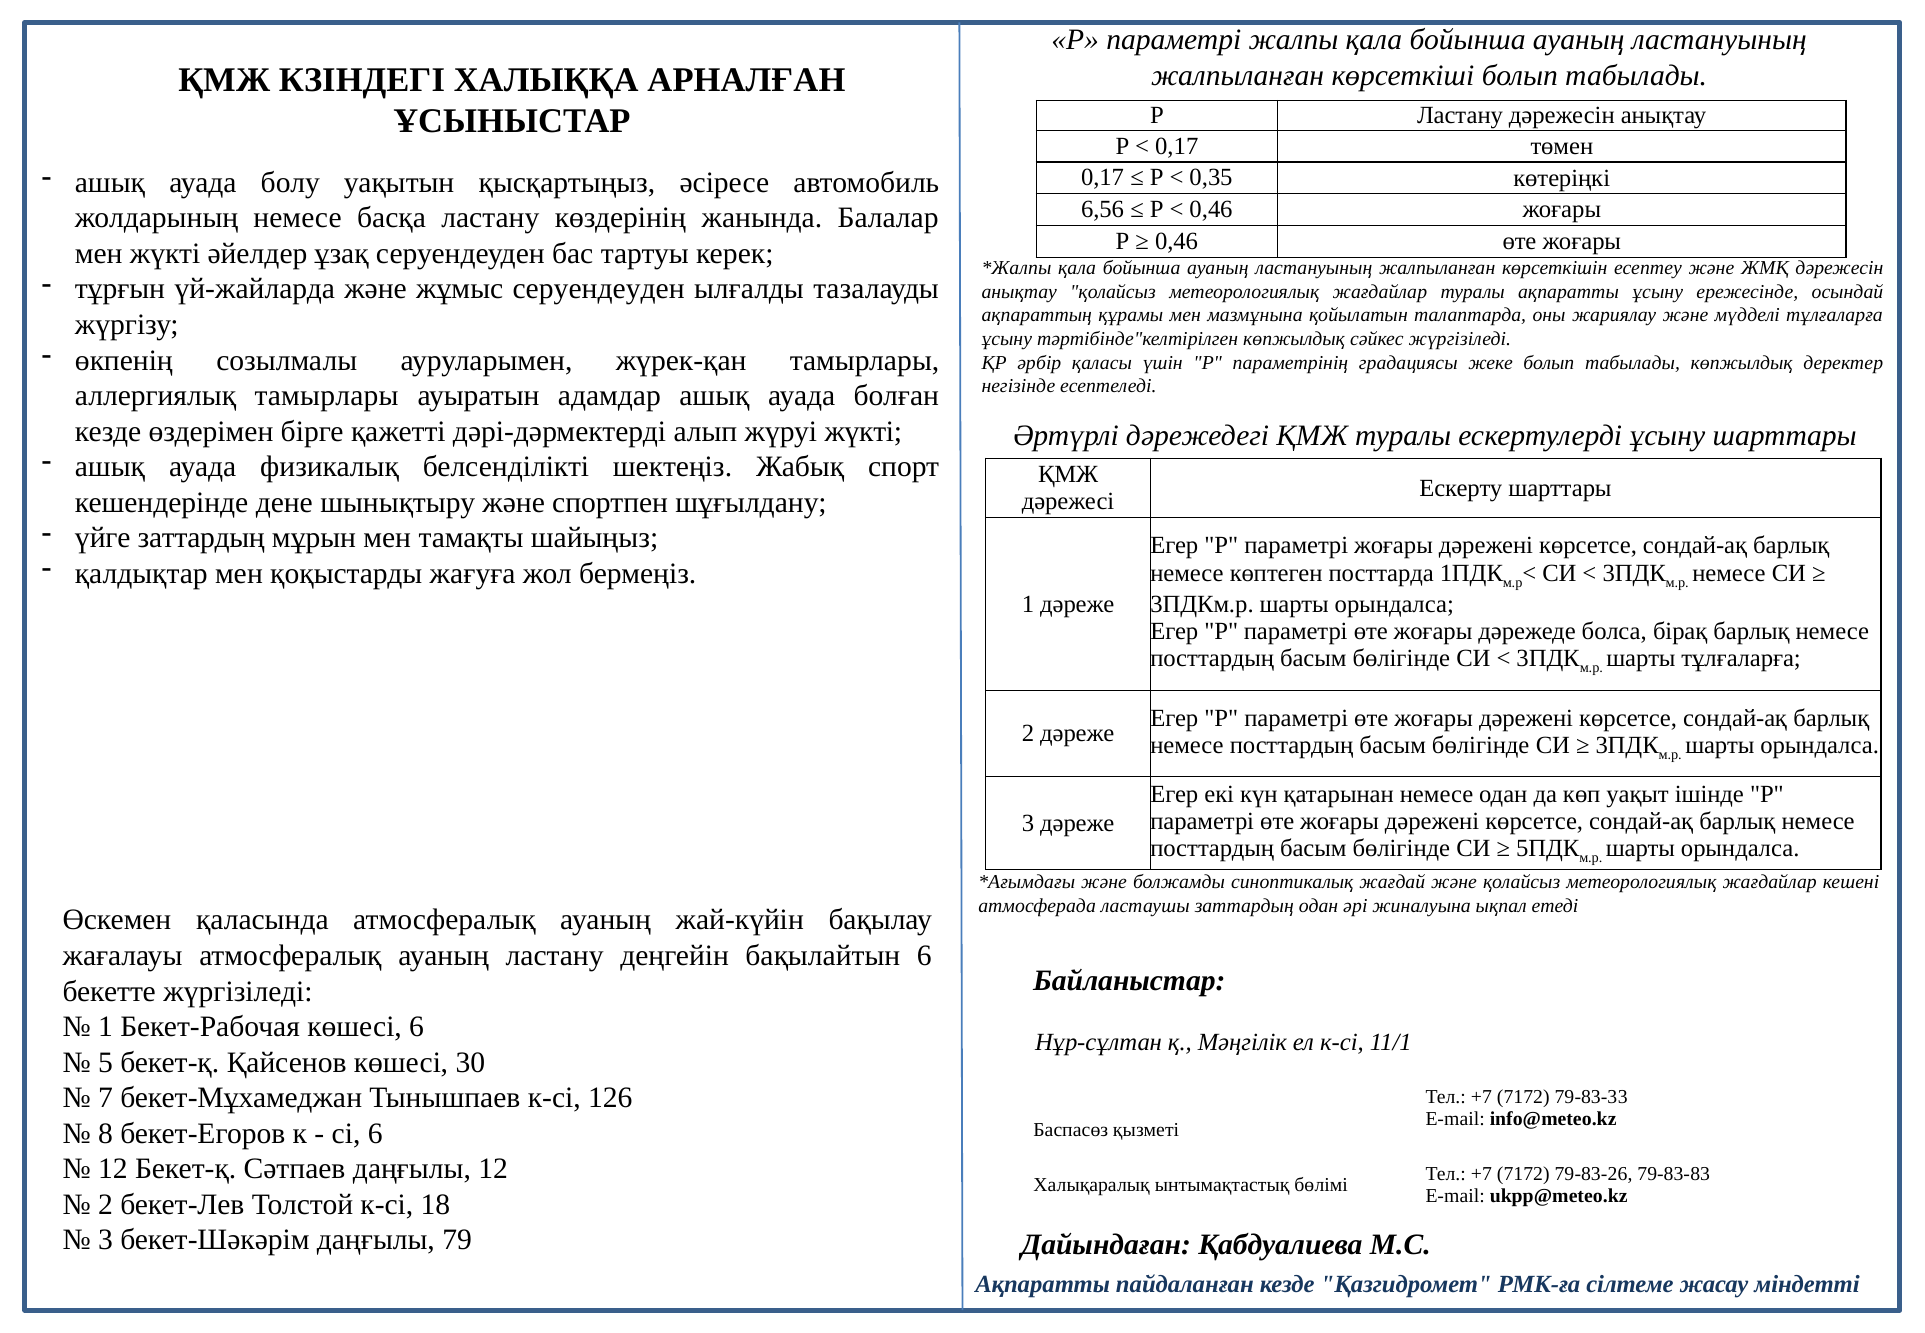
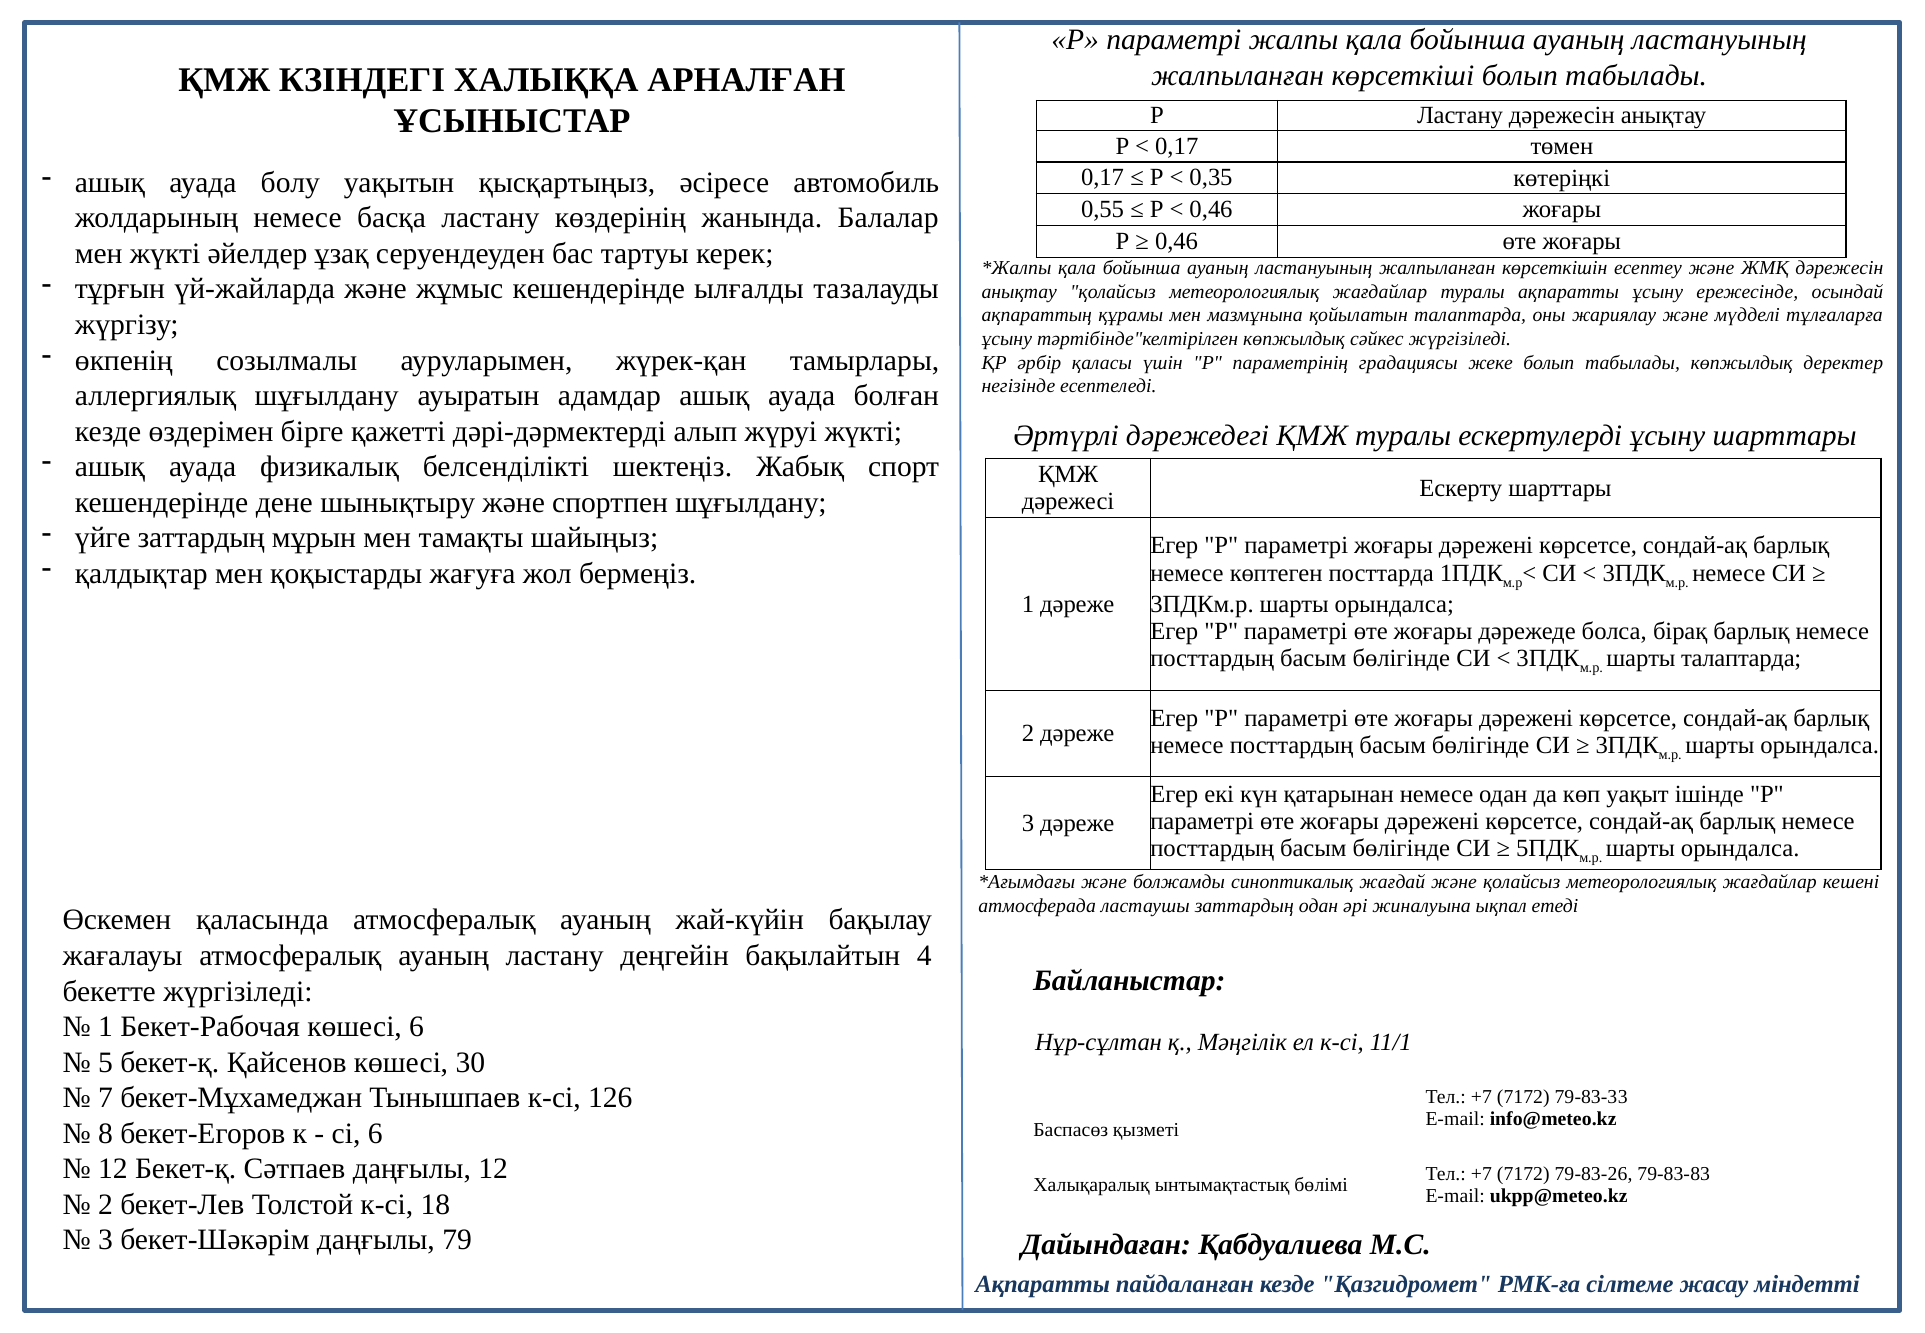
6,56: 6,56 -> 0,55
жұмыс серуендеуден: серуендеуден -> кешендерінде
аллергиялық тамырлары: тамырлары -> шұғылдану
шарты тұлғаларға: тұлғаларға -> талаптарда
бақылайтын 6: 6 -> 4
